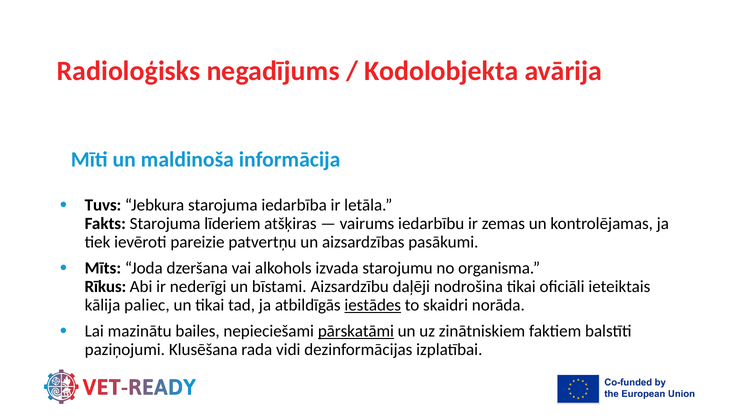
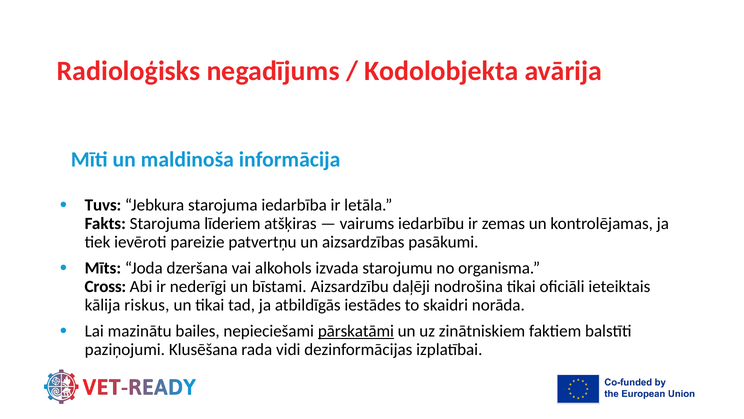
Rīkus: Rīkus -> Cross
paliec: paliec -> riskus
iestādes underline: present -> none
